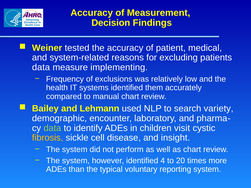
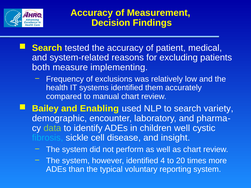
Weiner at (47, 48): Weiner -> Search
data at (41, 67): data -> both
Lehmann: Lehmann -> Enabling
children visit: visit -> well
fibrosis colour: yellow -> light blue
